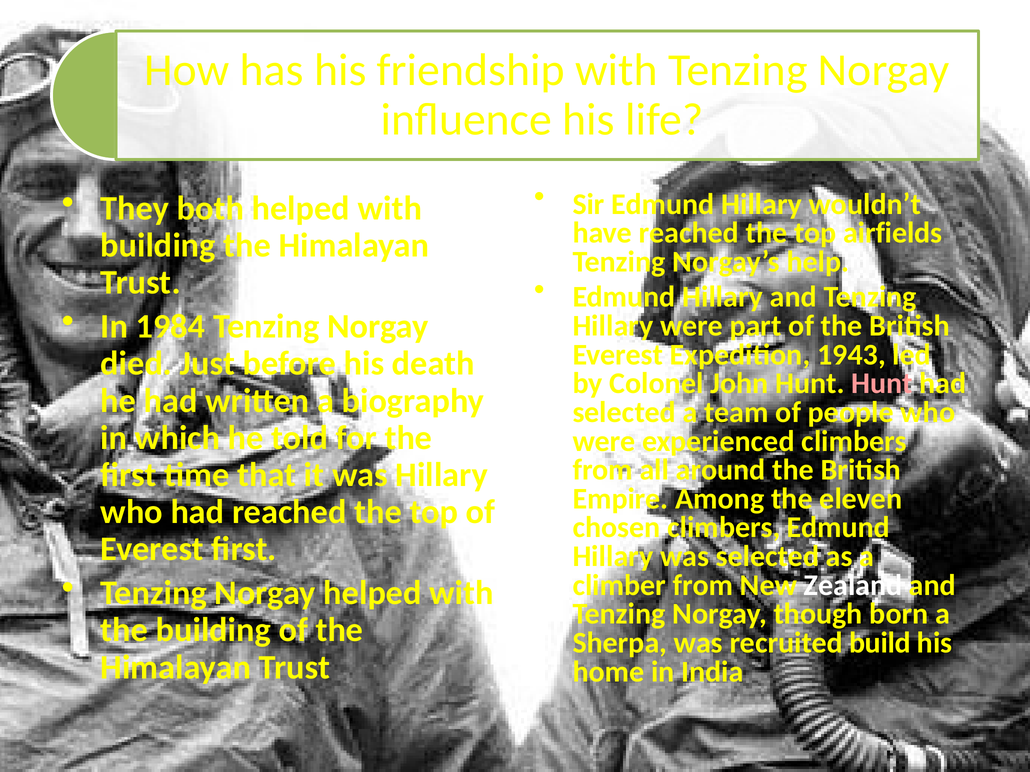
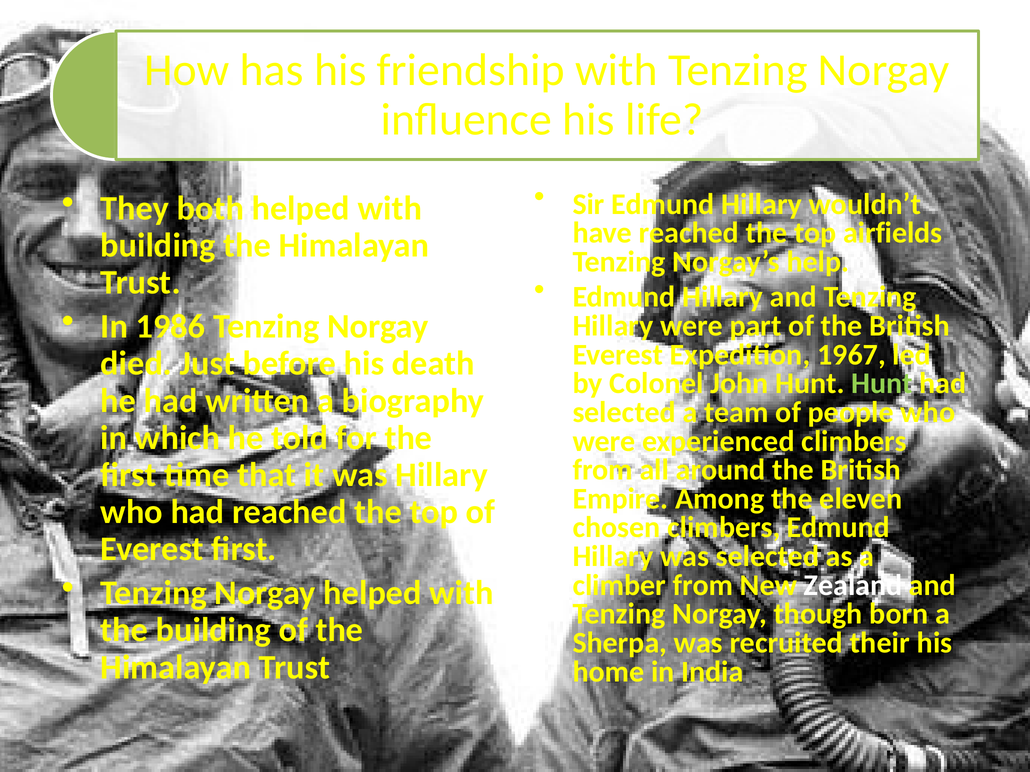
1984: 1984 -> 1986
1943: 1943 -> 1967
Hunt at (882, 384) colour: pink -> light green
build: build -> their
